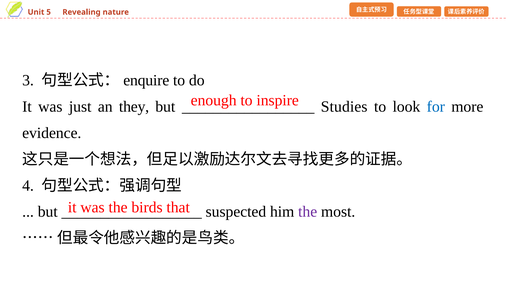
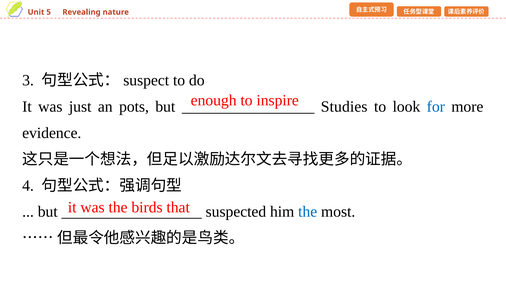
enquire: enquire -> suspect
they: they -> pots
the at (308, 211) colour: purple -> blue
